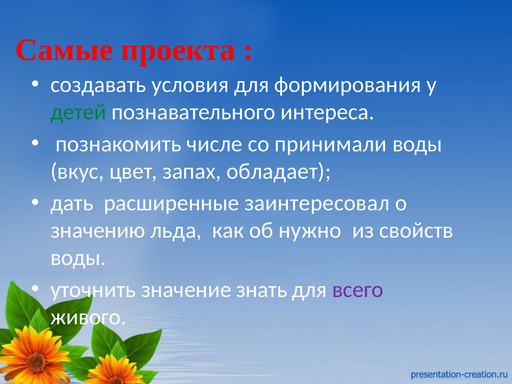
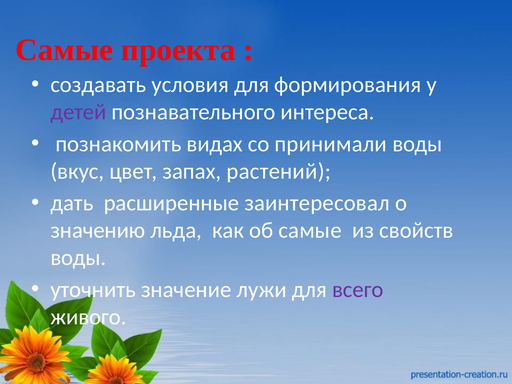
детей colour: green -> purple
числе: числе -> видах
обладает: обладает -> растений
об нужно: нужно -> самые
знать: знать -> лужи
